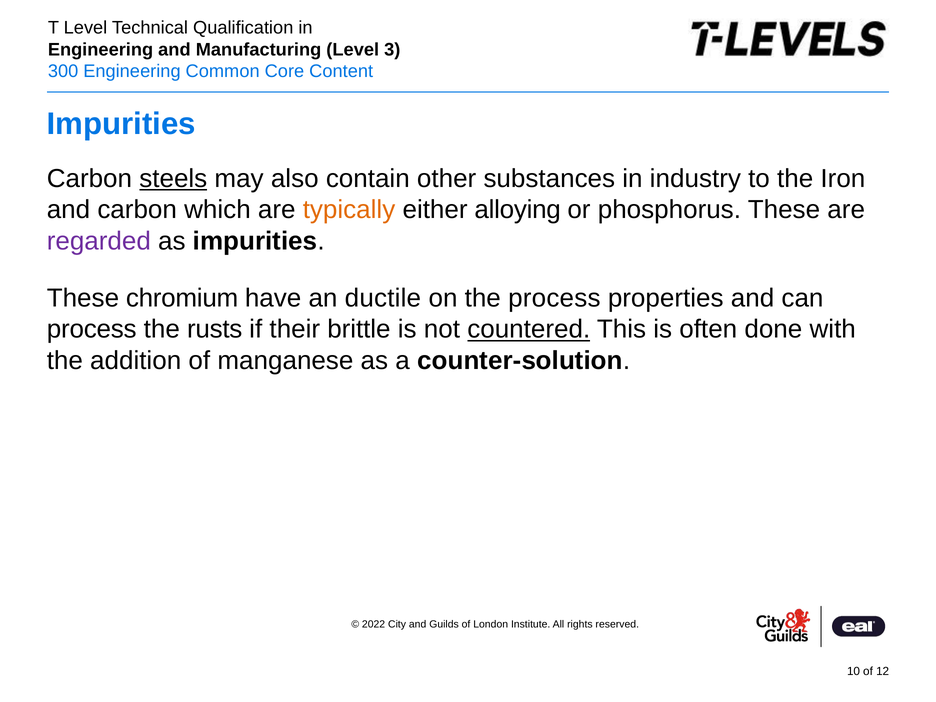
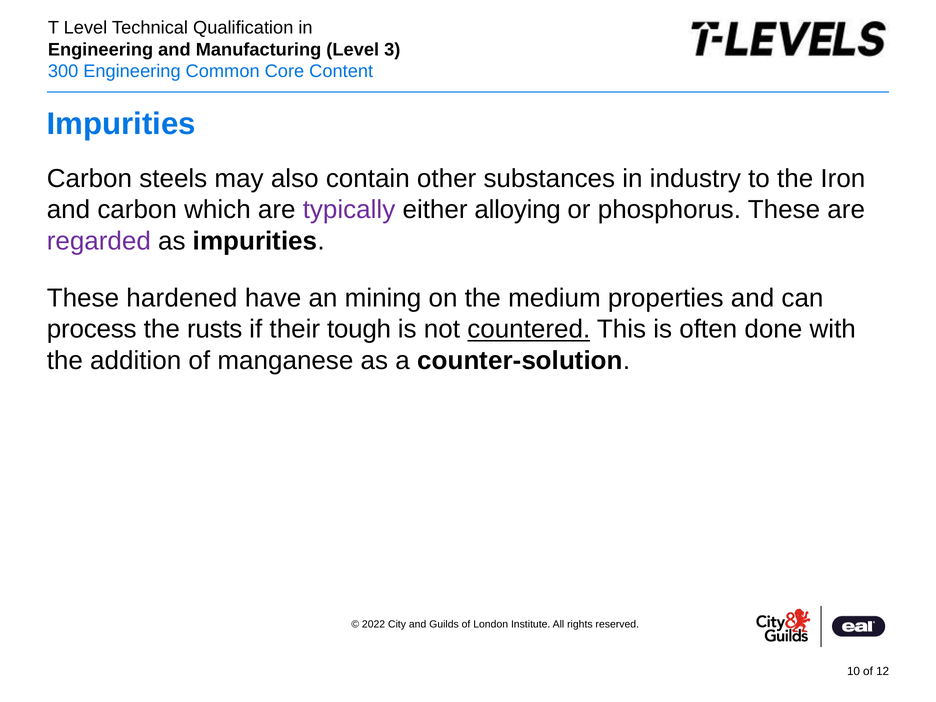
steels underline: present -> none
typically colour: orange -> purple
chromium: chromium -> hardened
ductile: ductile -> mining
the process: process -> medium
brittle: brittle -> tough
